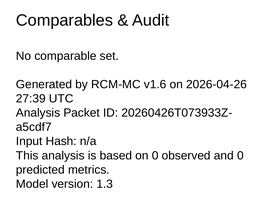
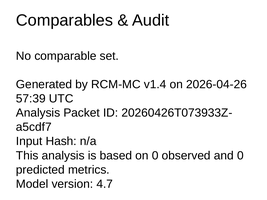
v1.6: v1.6 -> v1.4
27:39: 27:39 -> 57:39
1.3: 1.3 -> 4.7
